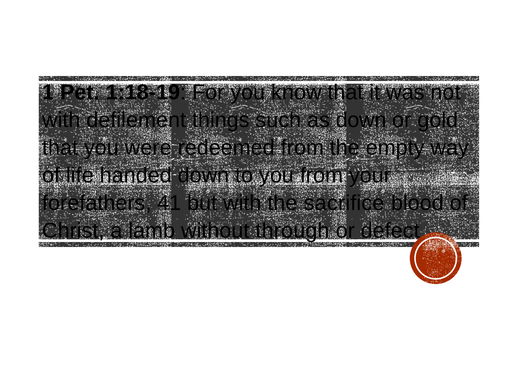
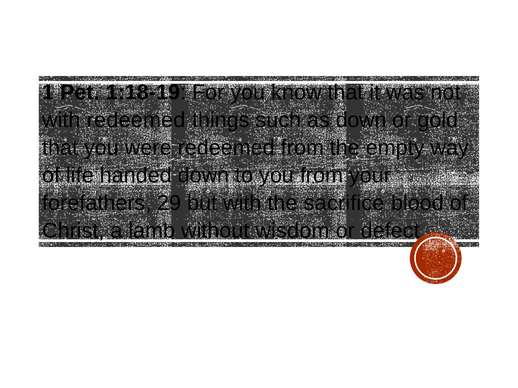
with defilement: defilement -> redeemed
41: 41 -> 29
through: through -> wisdom
